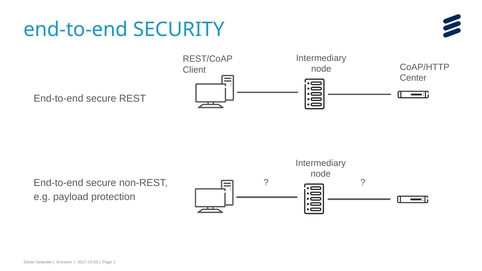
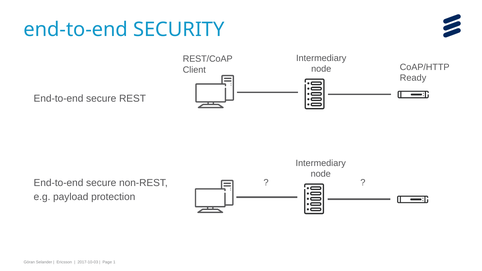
Center: Center -> Ready
